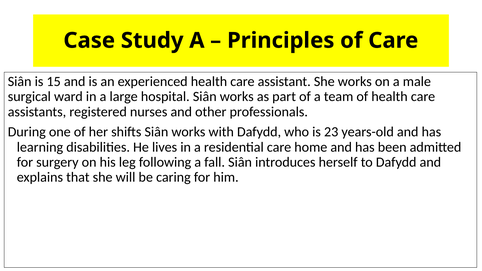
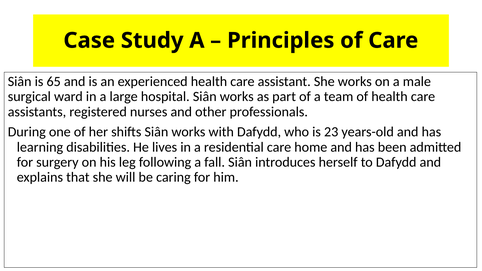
15: 15 -> 65
